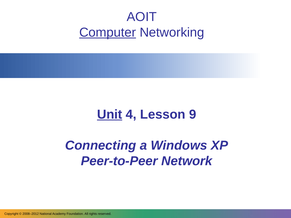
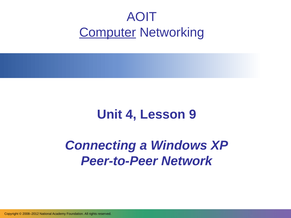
Unit underline: present -> none
